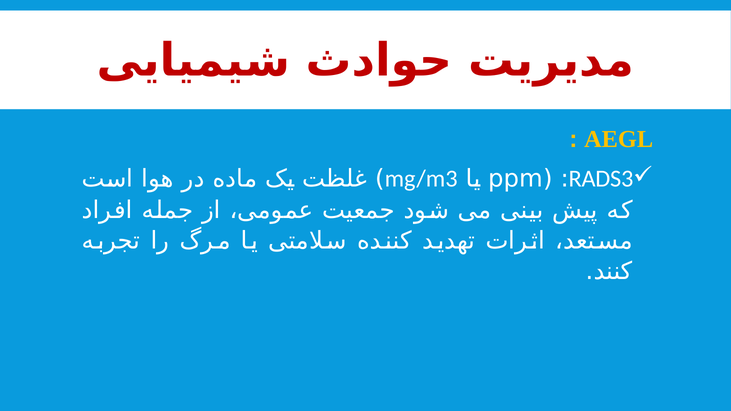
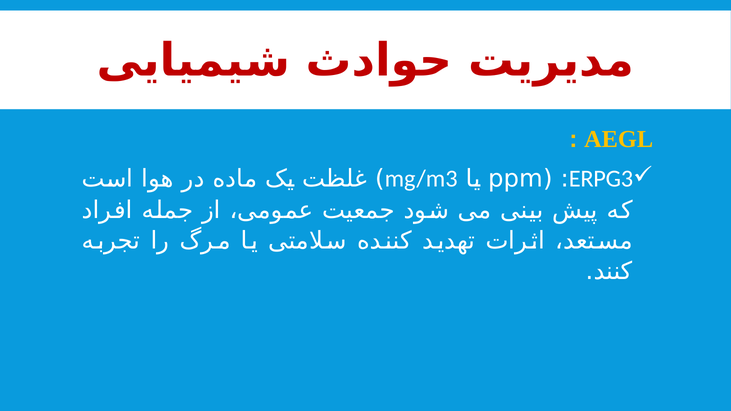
RADS3: RADS3 -> ERPG3
